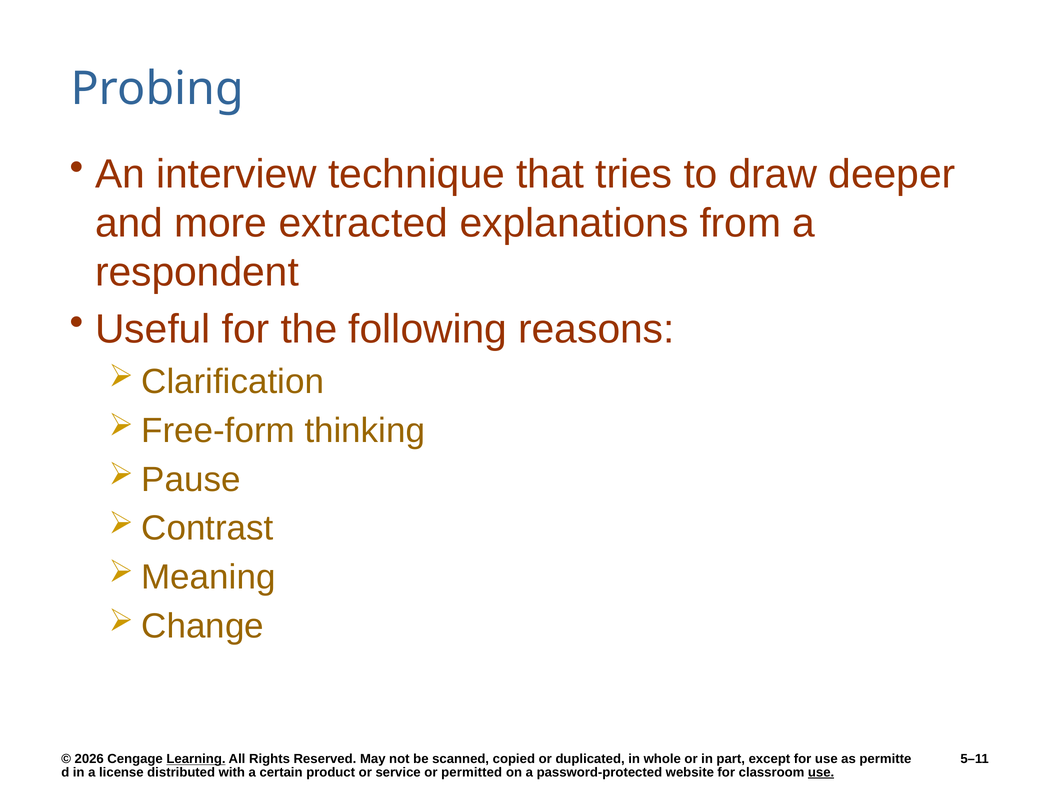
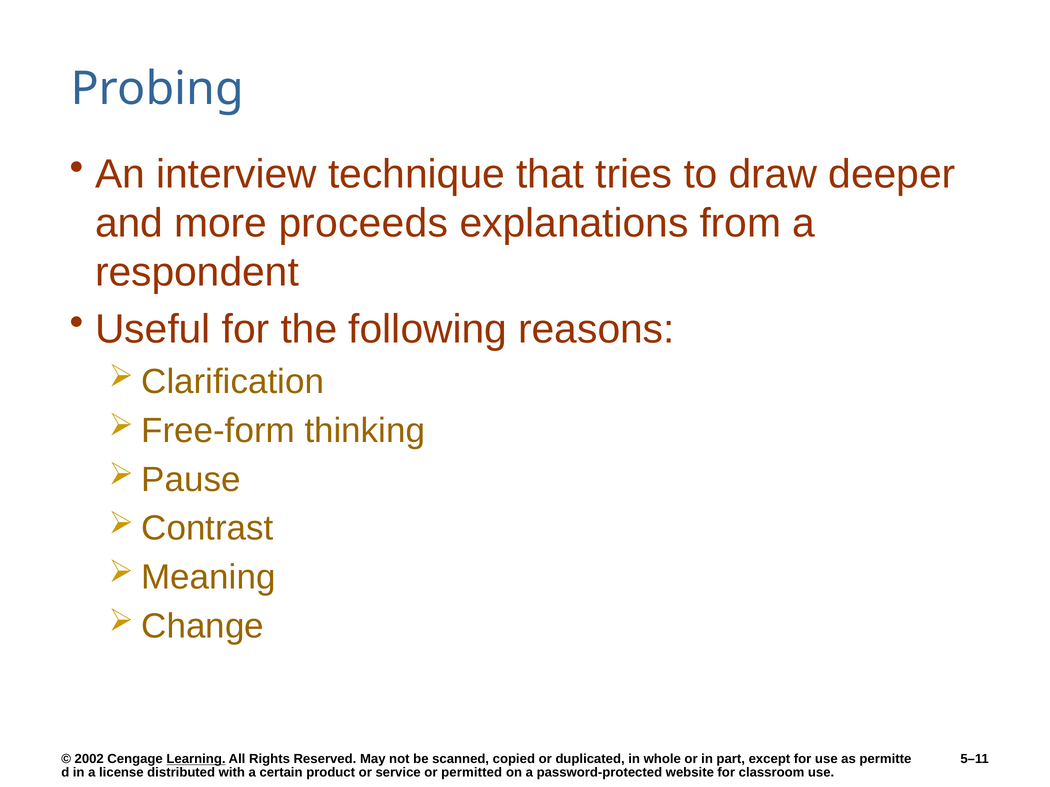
extracted: extracted -> proceeds
2026: 2026 -> 2002
use at (821, 773) underline: present -> none
